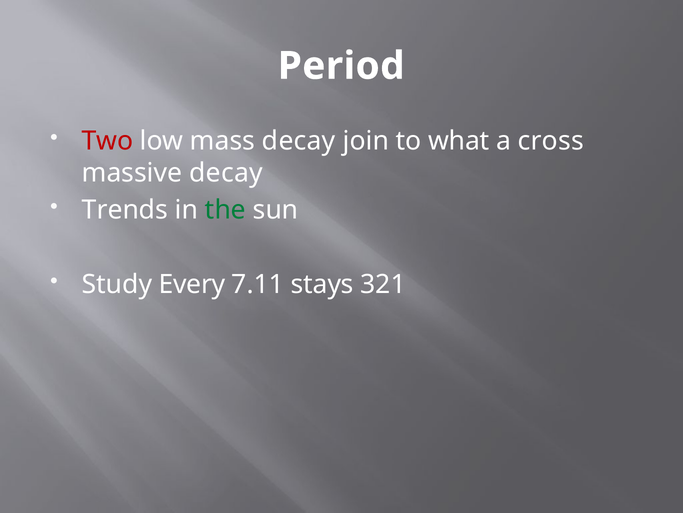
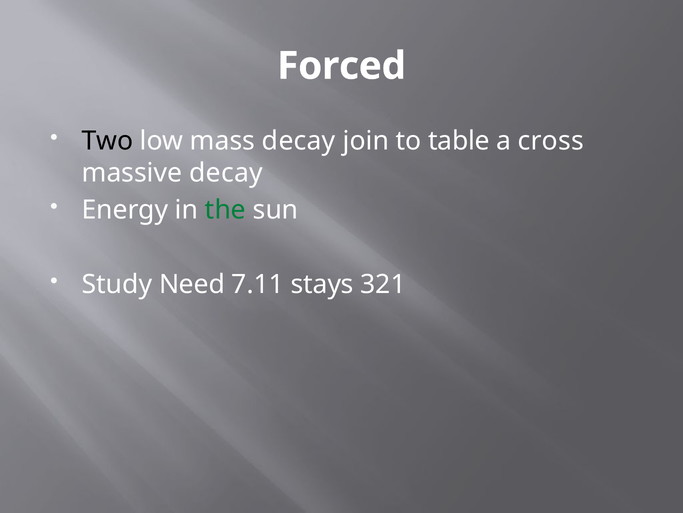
Period: Period -> Forced
Two colour: red -> black
what: what -> table
Trends: Trends -> Energy
Every: Every -> Need
